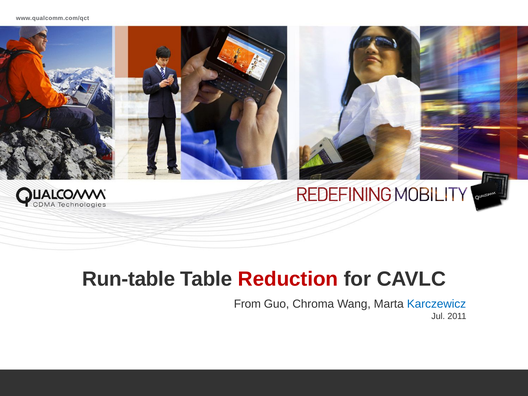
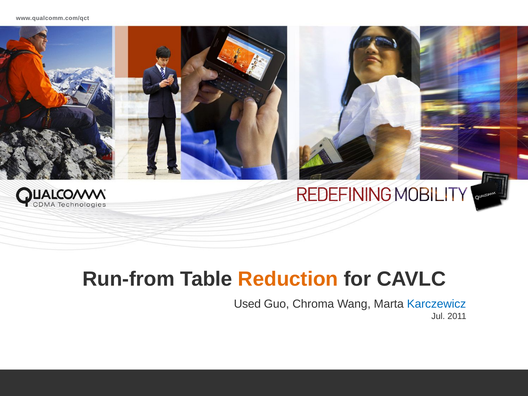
Run-table: Run-table -> Run-from
Reduction colour: red -> orange
From: From -> Used
